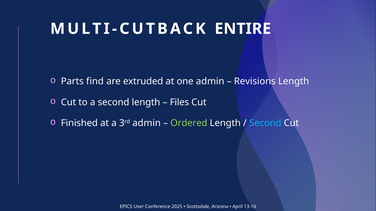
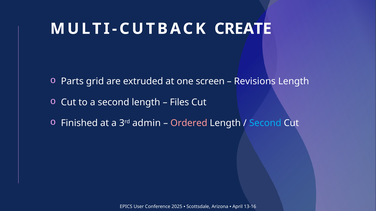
ENTIRE: ENTIRE -> CREATE
find: find -> grid
one admin: admin -> screen
Ordered colour: light green -> pink
